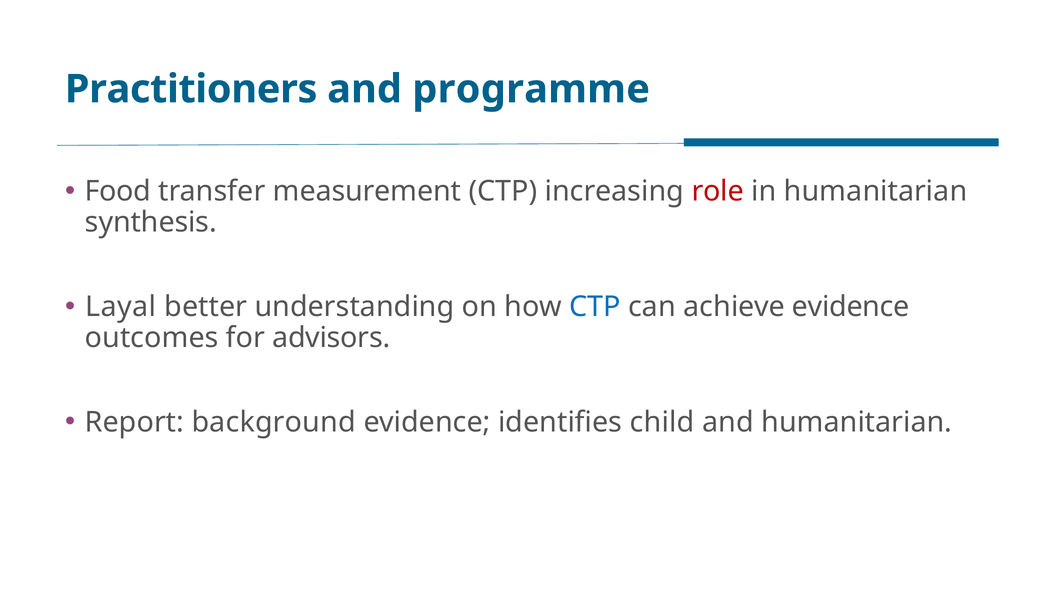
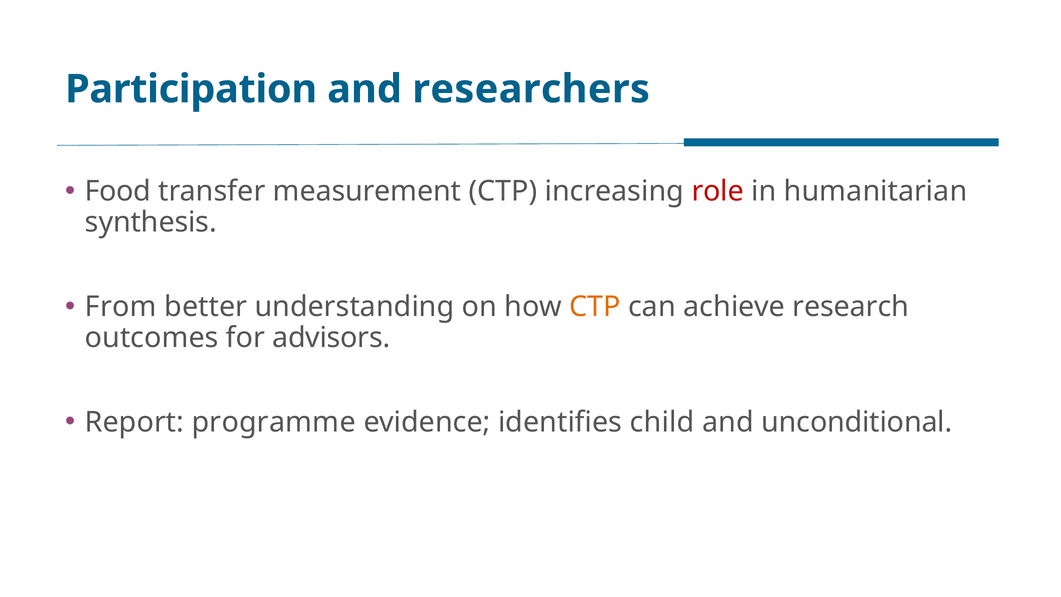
Practitioners: Practitioners -> Participation
programme: programme -> researchers
Layal: Layal -> From
CTP at (595, 307) colour: blue -> orange
achieve evidence: evidence -> research
background: background -> programme
and humanitarian: humanitarian -> unconditional
